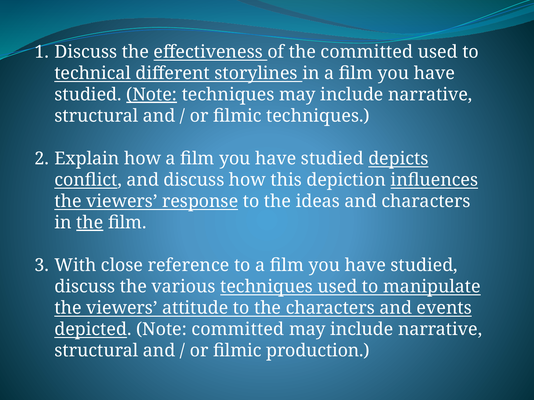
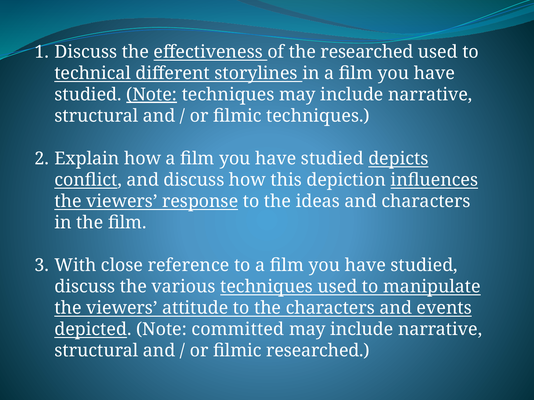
the committed: committed -> researched
the at (90, 223) underline: present -> none
filmic production: production -> researched
